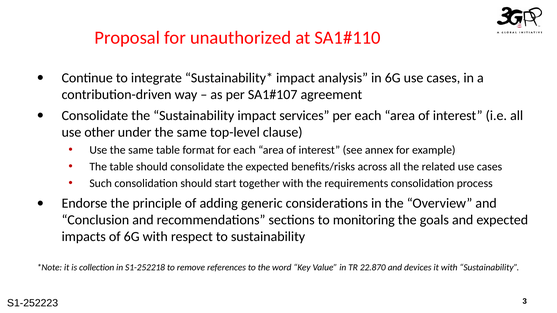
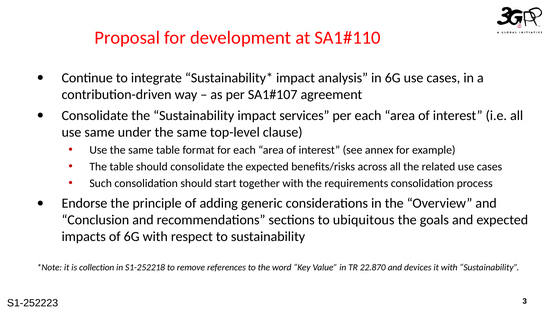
unauthorized: unauthorized -> development
use other: other -> same
monitoring: monitoring -> ubiquitous
